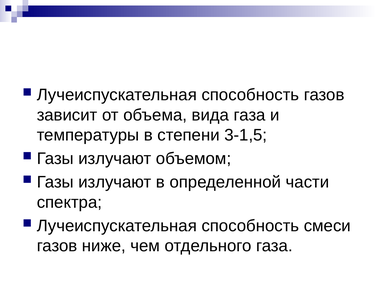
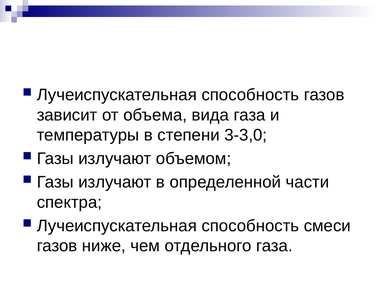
3-1,5: 3-1,5 -> 3-3,0
